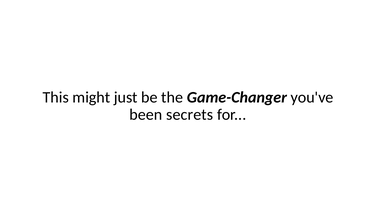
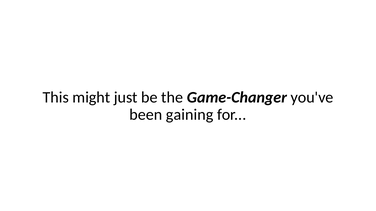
secrets: secrets -> gaining
